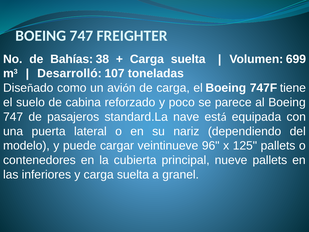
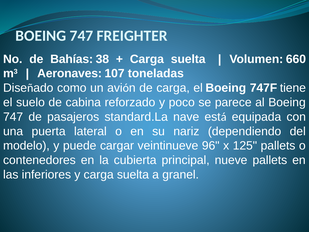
699: 699 -> 660
Desarrolló: Desarrolló -> Aeronaves
